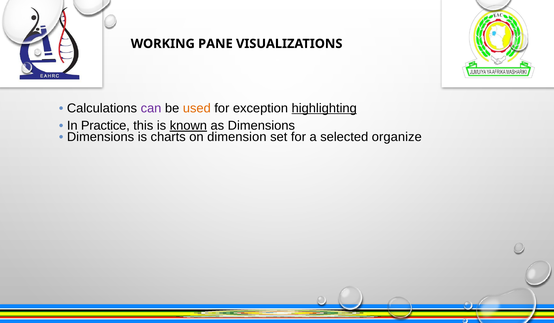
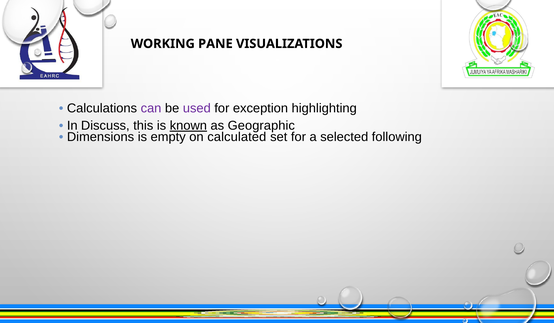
used colour: orange -> purple
highlighting underline: present -> none
Practice: Practice -> Discuss
as Dimensions: Dimensions -> Geographic
charts: charts -> empty
dimension: dimension -> calculated
organize: organize -> following
